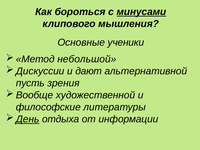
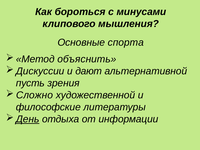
минусами underline: present -> none
ученики: ученики -> спорта
небольшой: небольшой -> объяснить
Вообще: Вообще -> Сложно
